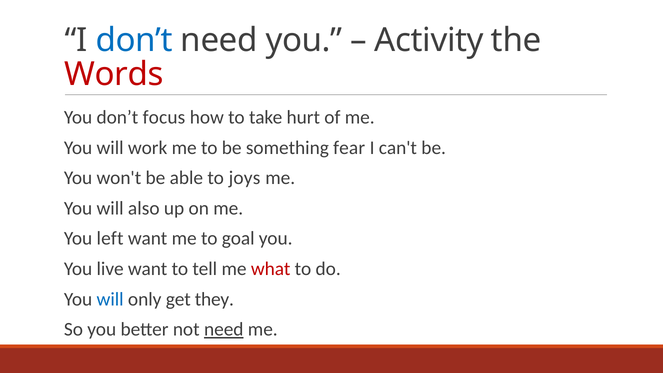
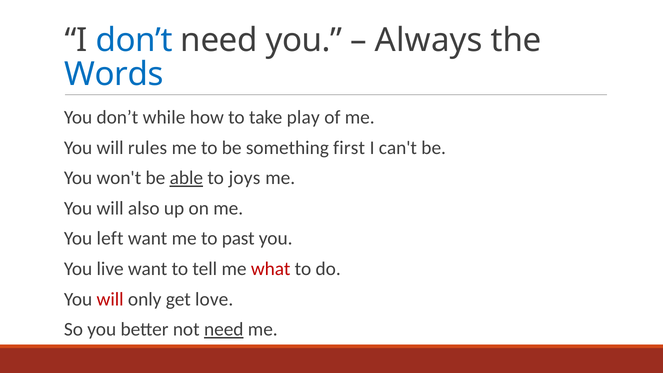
Activity: Activity -> Always
Words colour: red -> blue
focus: focus -> while
hurt: hurt -> play
work: work -> rules
fear: fear -> first
able underline: none -> present
goal: goal -> past
will at (110, 299) colour: blue -> red
they: they -> love
